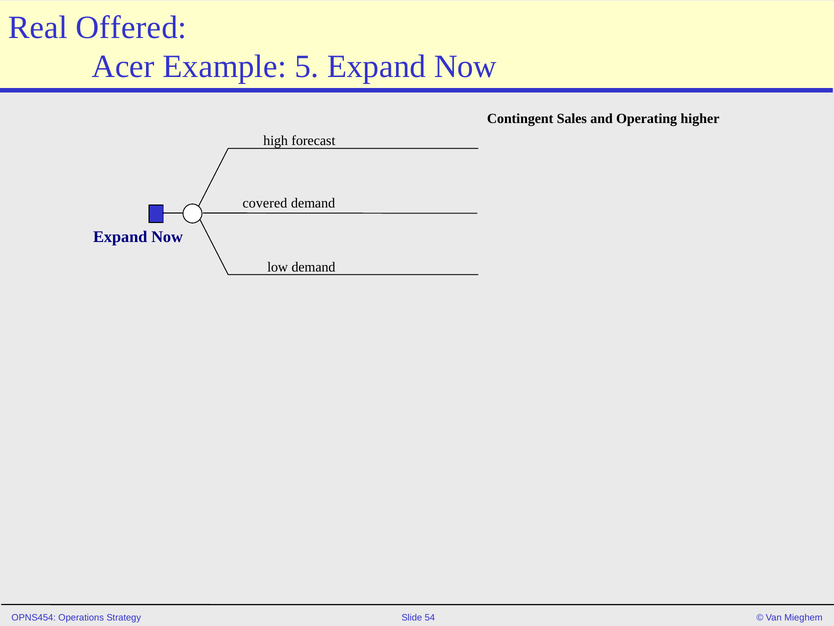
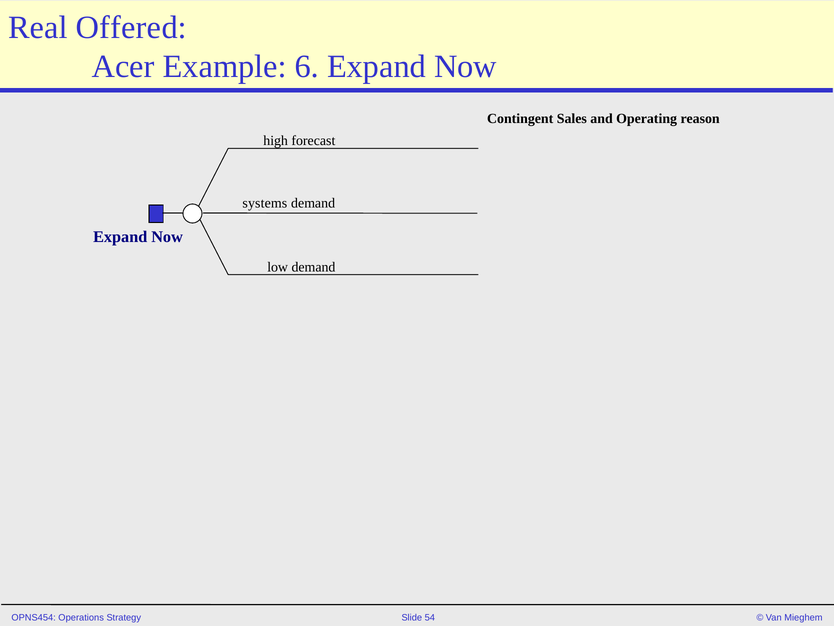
5: 5 -> 6
higher: higher -> reason
covered: covered -> systems
